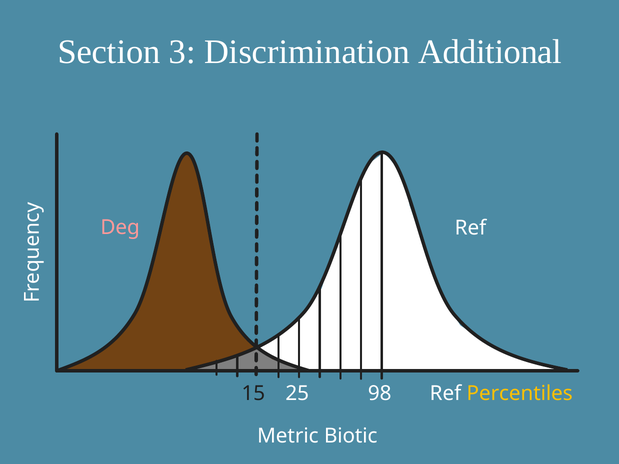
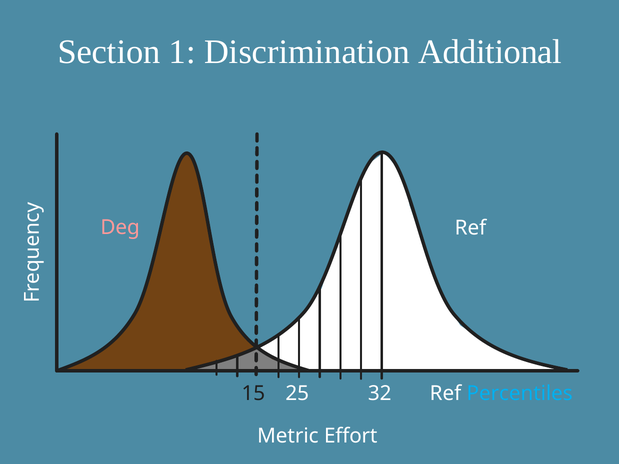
3: 3 -> 1
98: 98 -> 32
Percentiles colour: yellow -> light blue
Biotic: Biotic -> Effort
